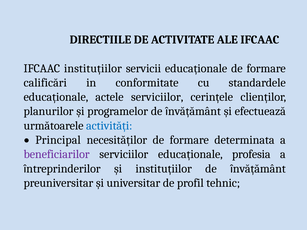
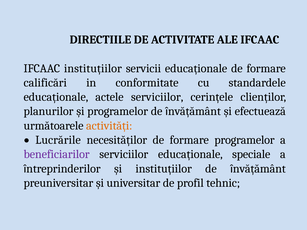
activități colour: blue -> orange
Principal: Principal -> Lucrările
formare determinata: determinata -> programelor
profesia: profesia -> speciale
